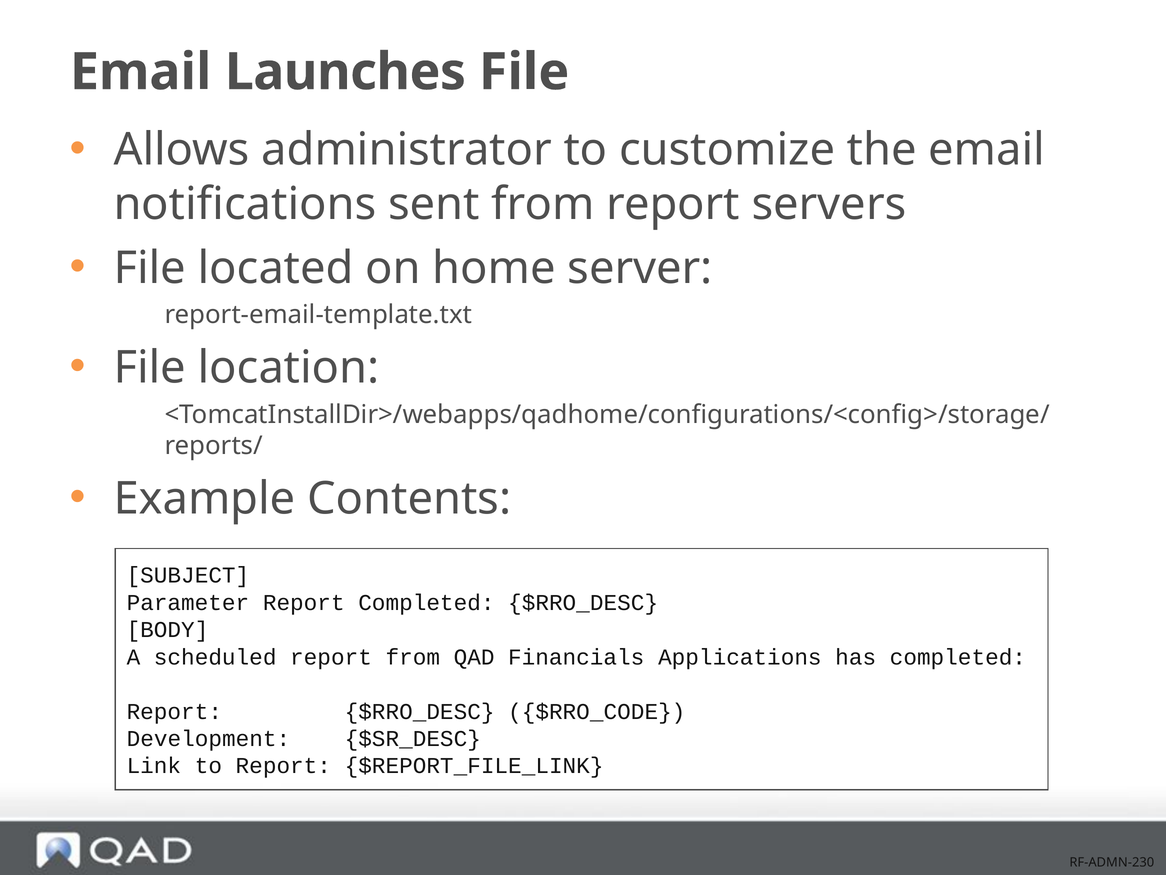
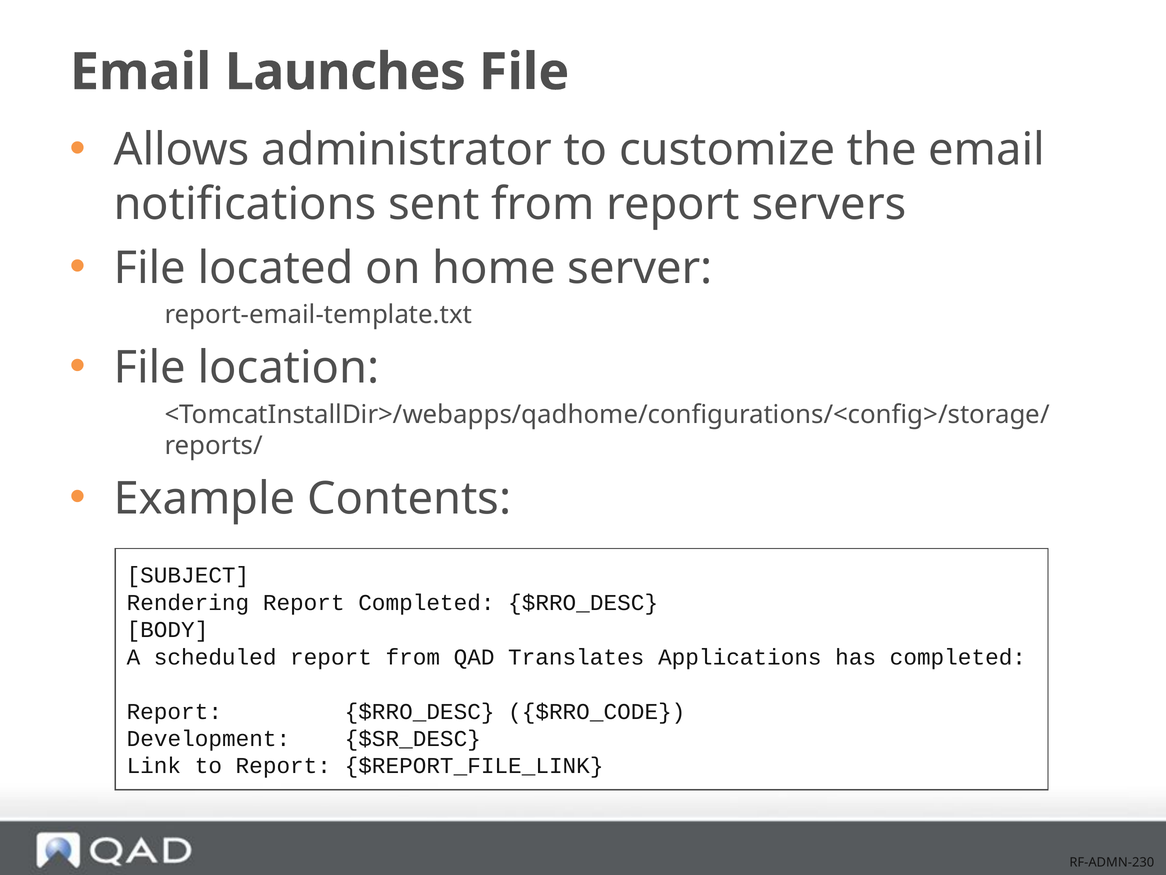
Parameter: Parameter -> Rendering
Financials: Financials -> Translates
